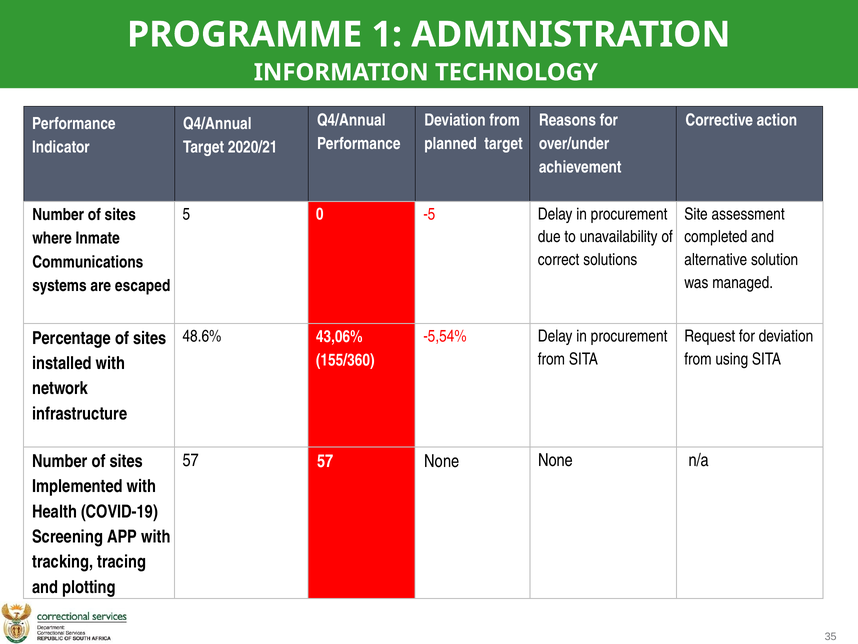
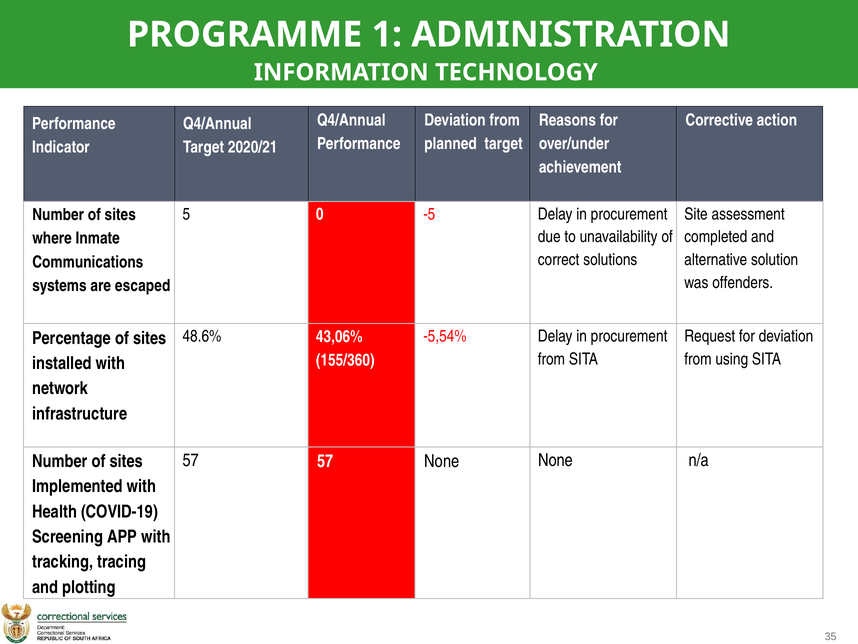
managed: managed -> offenders
